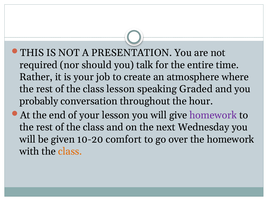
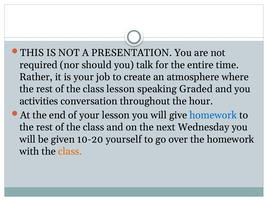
probably: probably -> activities
homework at (213, 115) colour: purple -> blue
comfort: comfort -> yourself
